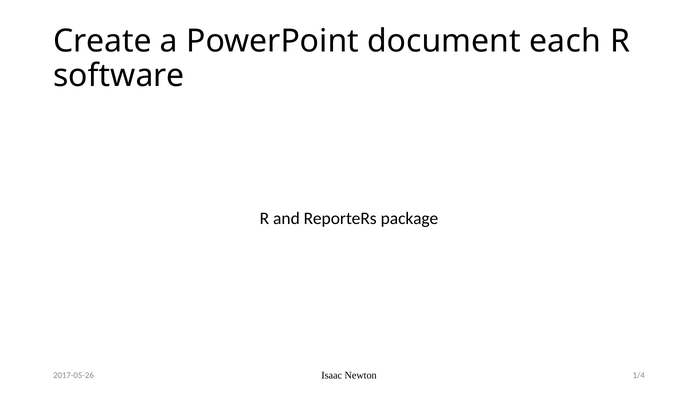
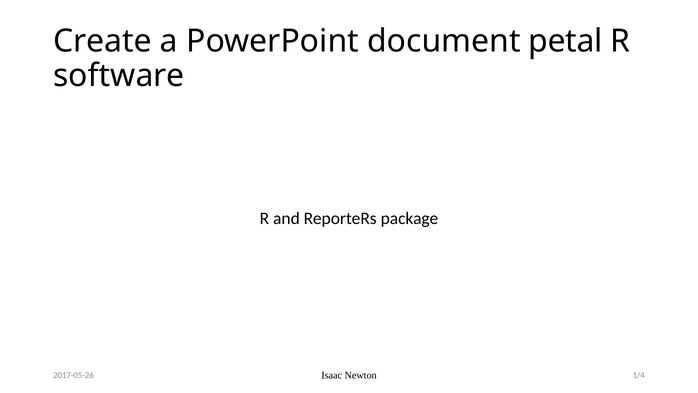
each: each -> petal
